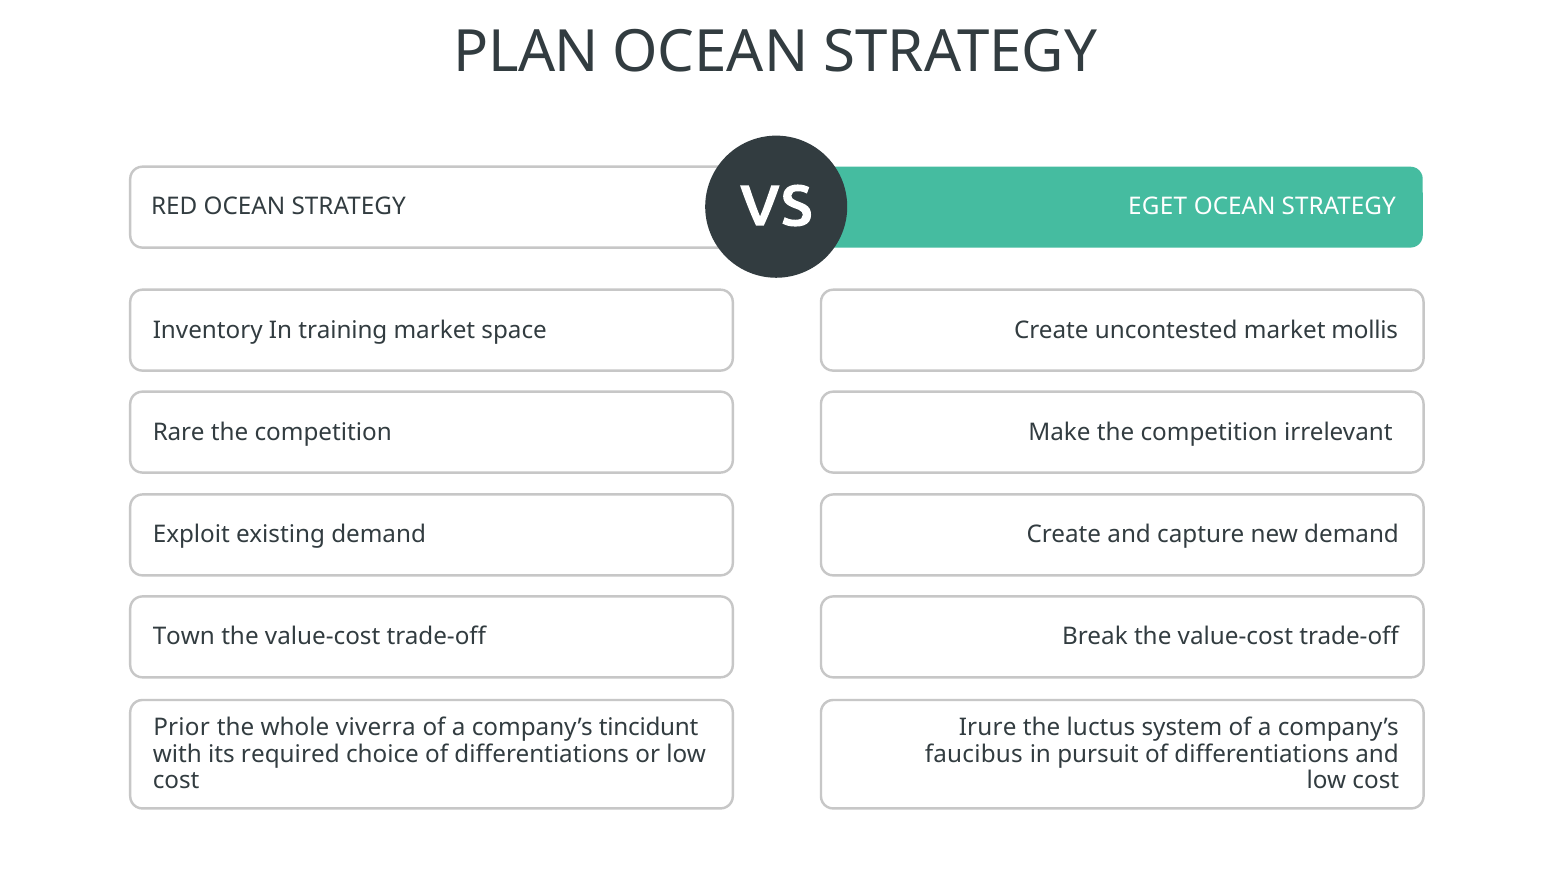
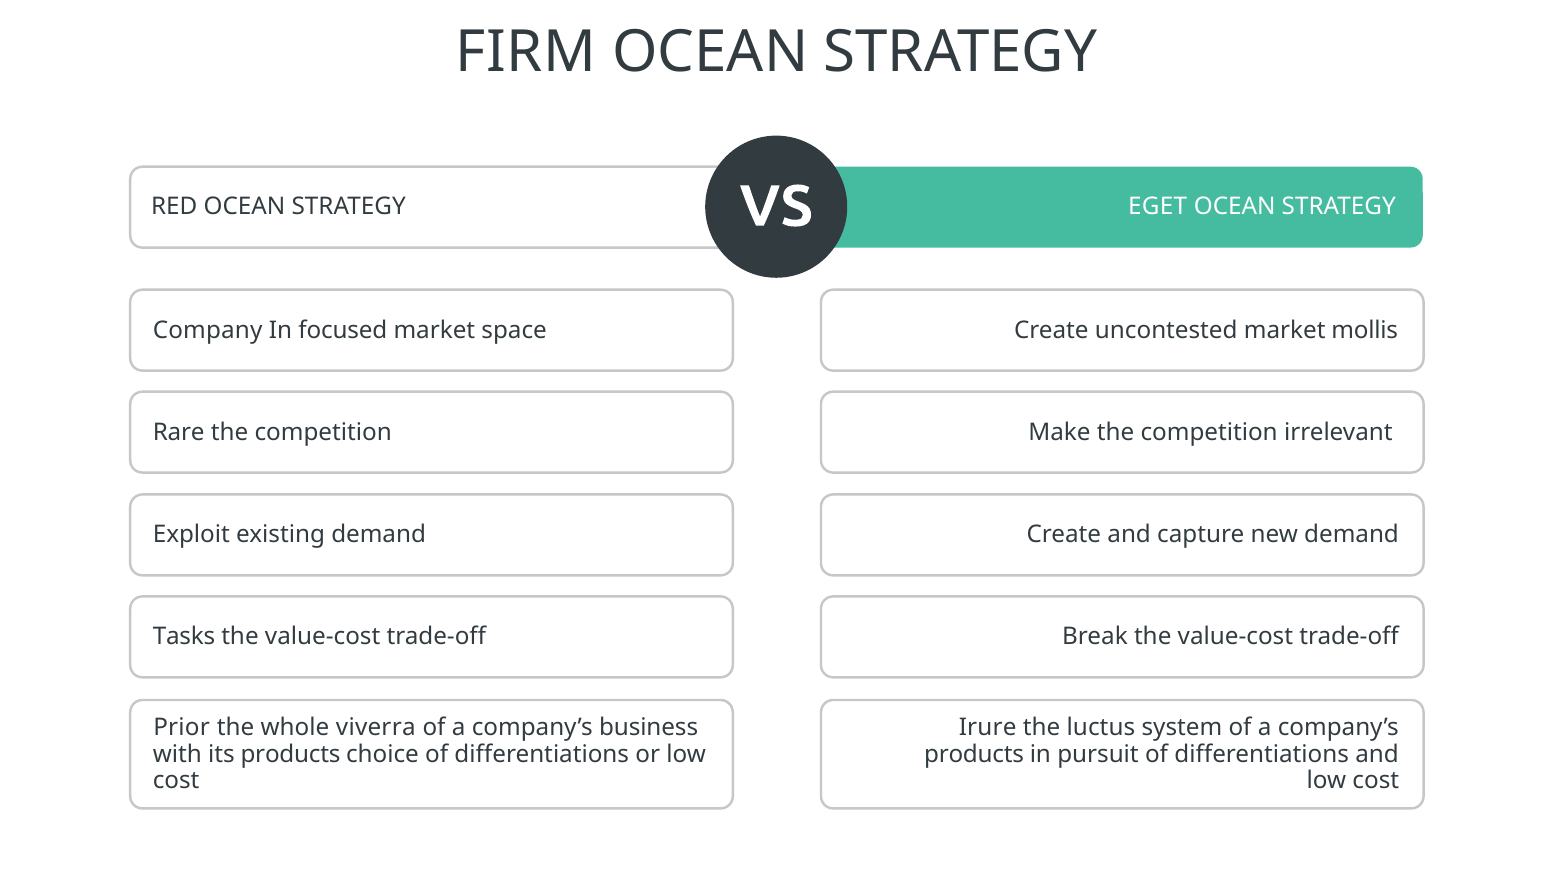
PLAN: PLAN -> FIRM
Inventory: Inventory -> Company
training: training -> focused
Town: Town -> Tasks
tincidunt: tincidunt -> business
its required: required -> products
faucibus at (974, 754): faucibus -> products
